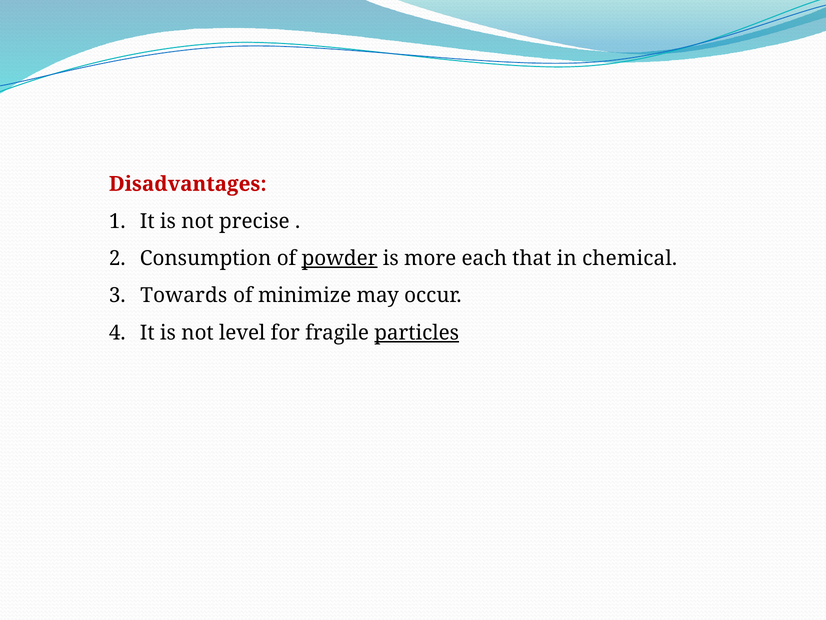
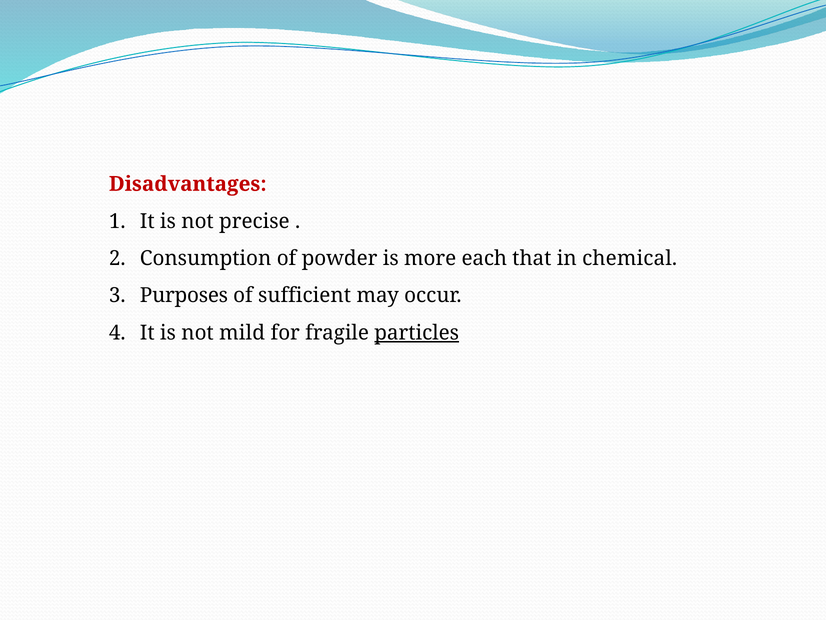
powder underline: present -> none
Towards: Towards -> Purposes
minimize: minimize -> sufficient
level: level -> mild
